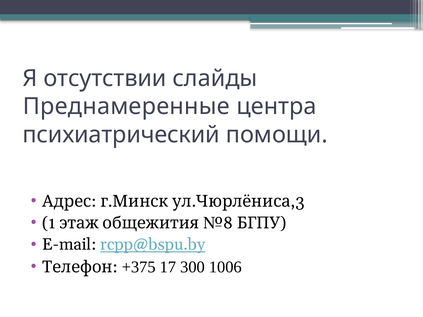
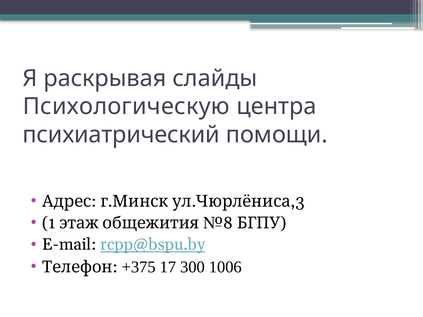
отсутствии: отсутствии -> раскрывая
Преднамеренные: Преднамеренные -> Психологическую
